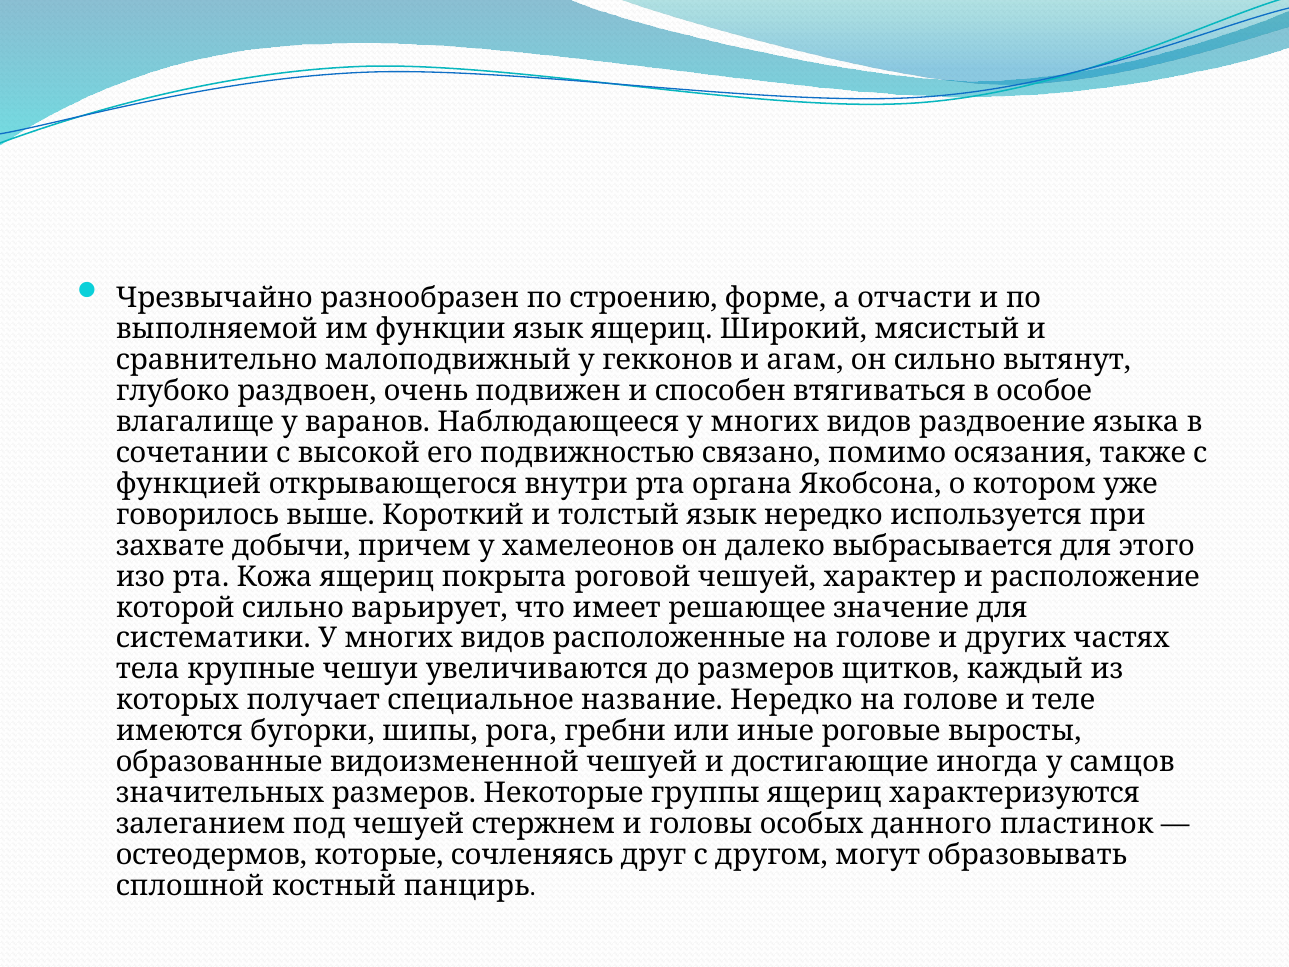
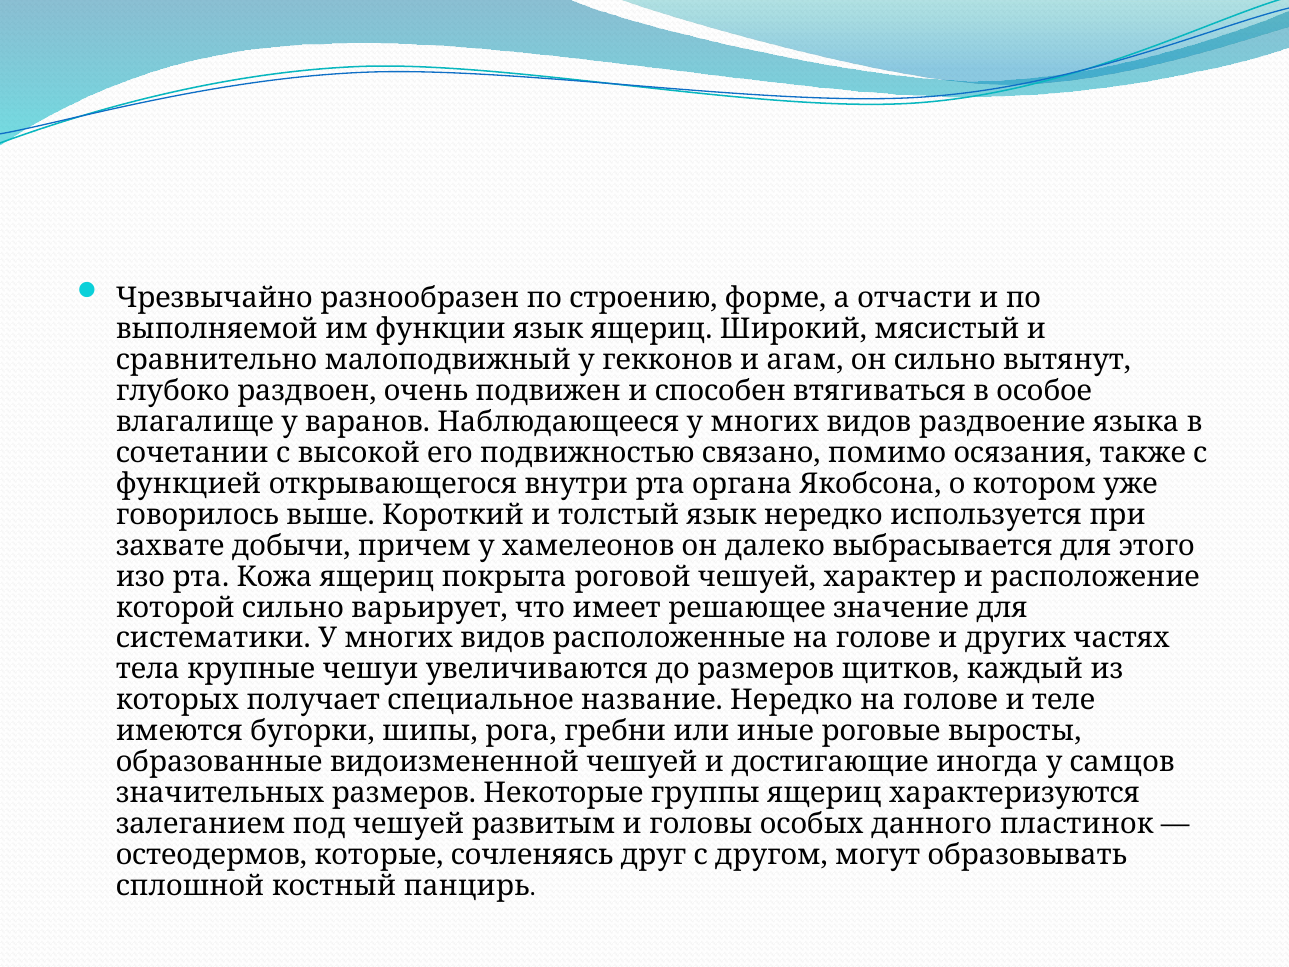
стержнем: стержнем -> развитым
